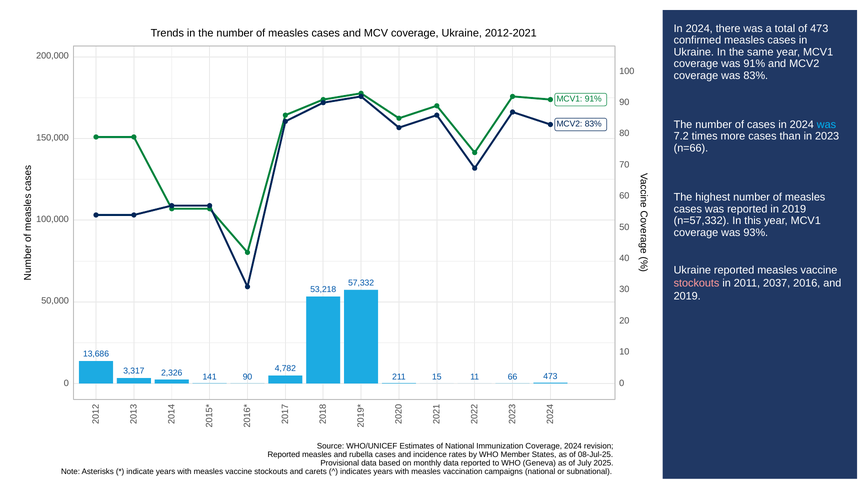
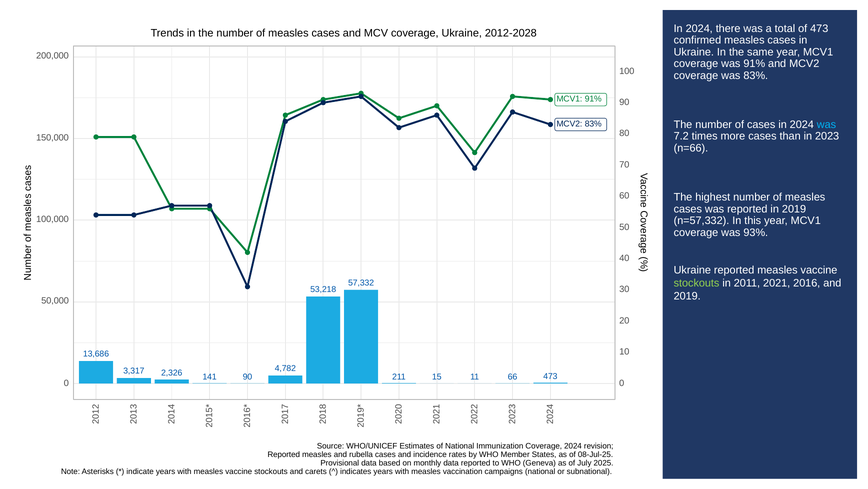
2012-2021: 2012-2021 -> 2012-2028
stockouts at (697, 283) colour: pink -> light green
2037: 2037 -> 2021
